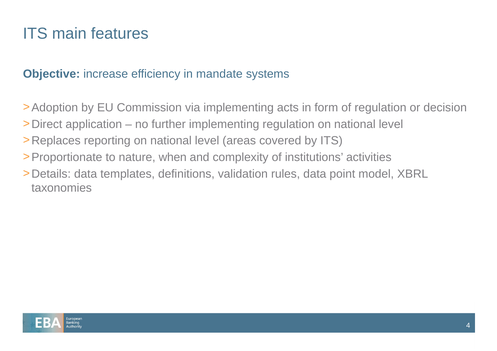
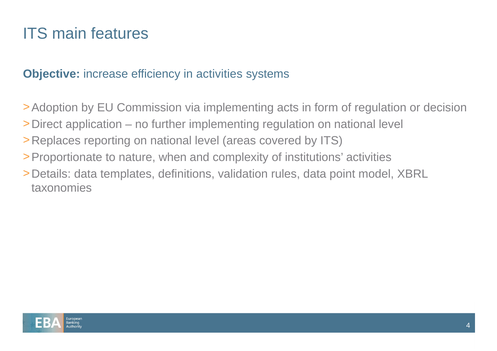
in mandate: mandate -> activities
